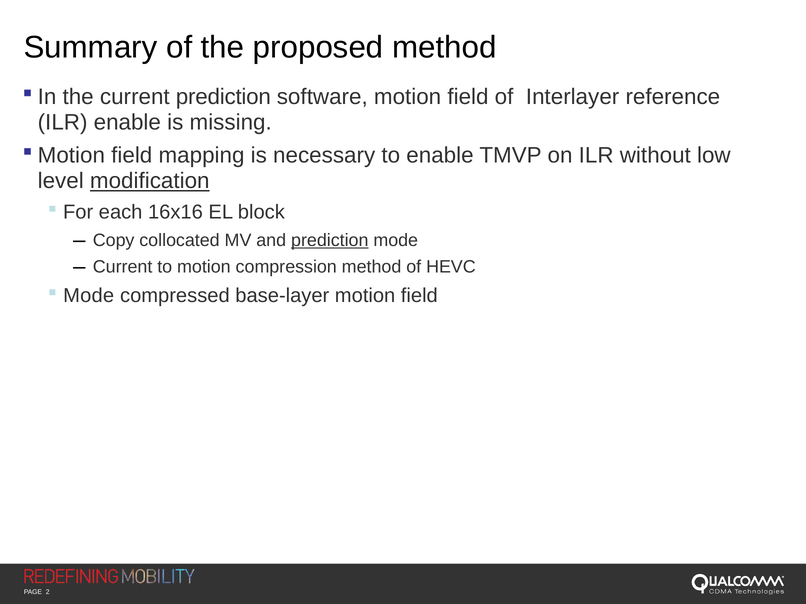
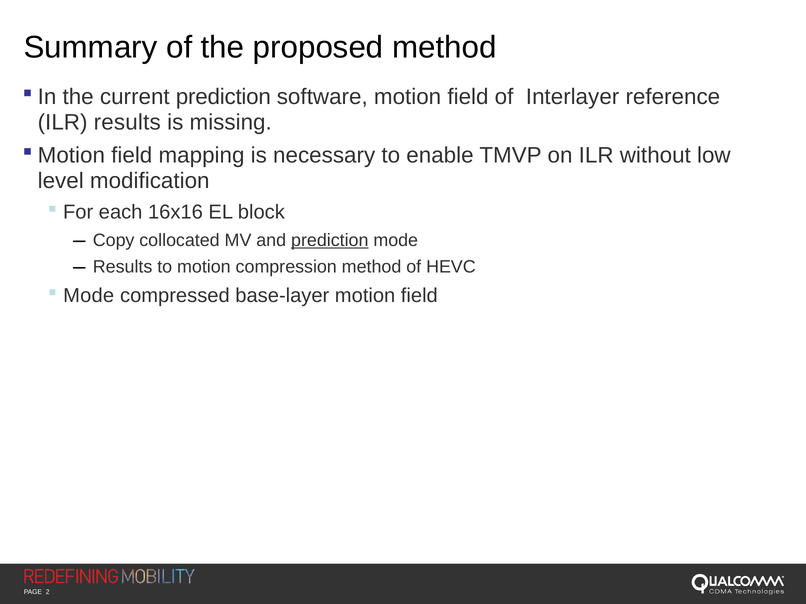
ILR enable: enable -> results
modification underline: present -> none
Current at (123, 267): Current -> Results
